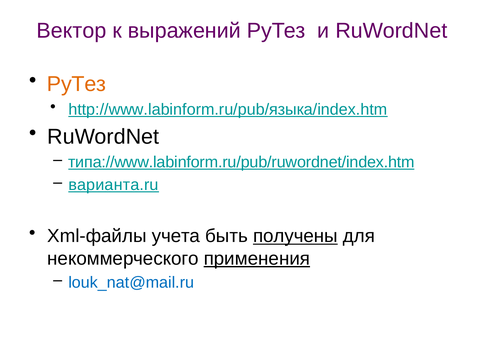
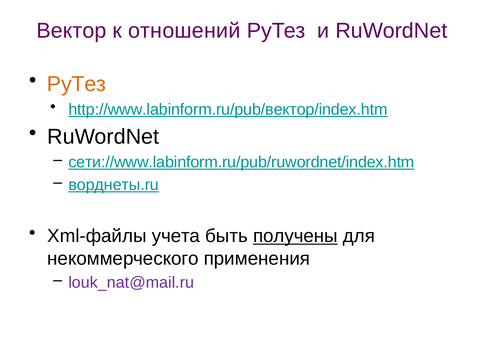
выражений: выражений -> отношений
http://www.labinform.ru/pub/языка/index.htm: http://www.labinform.ru/pub/языка/index.htm -> http://www.labinform.ru/pub/вектор/index.htm
типа://www.labinform.ru/pub/ruwordnet/index.htm: типа://www.labinform.ru/pub/ruwordnet/index.htm -> сети://www.labinform.ru/pub/ruwordnet/index.htm
варианта.ru: варианта.ru -> ворднеты.ru
применения underline: present -> none
louk_nat@mail.ru colour: blue -> purple
